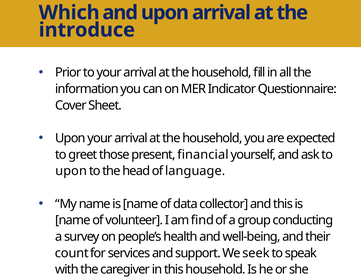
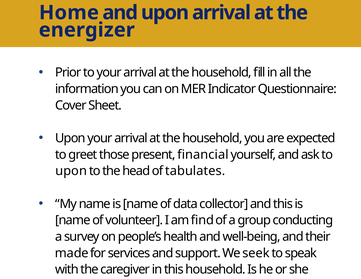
Which: Which -> Home
introduce: introduce -> energizer
language: language -> tabulates
count: count -> made
